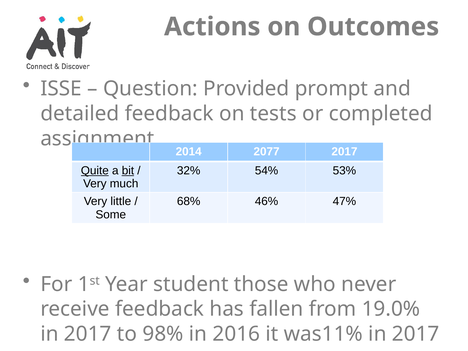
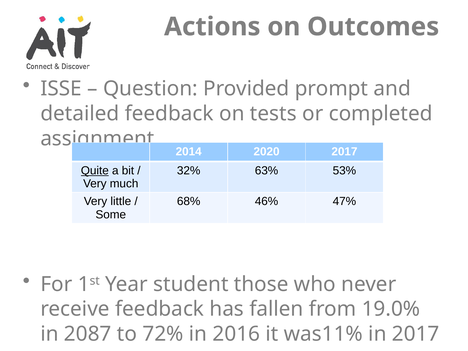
2077: 2077 -> 2020
bit underline: present -> none
54%: 54% -> 63%
2017 at (88, 334): 2017 -> 2087
98%: 98% -> 72%
